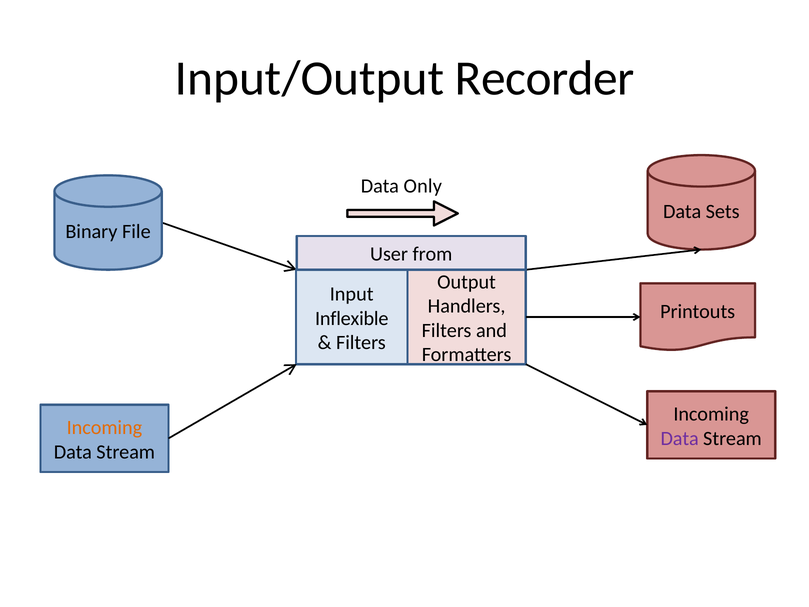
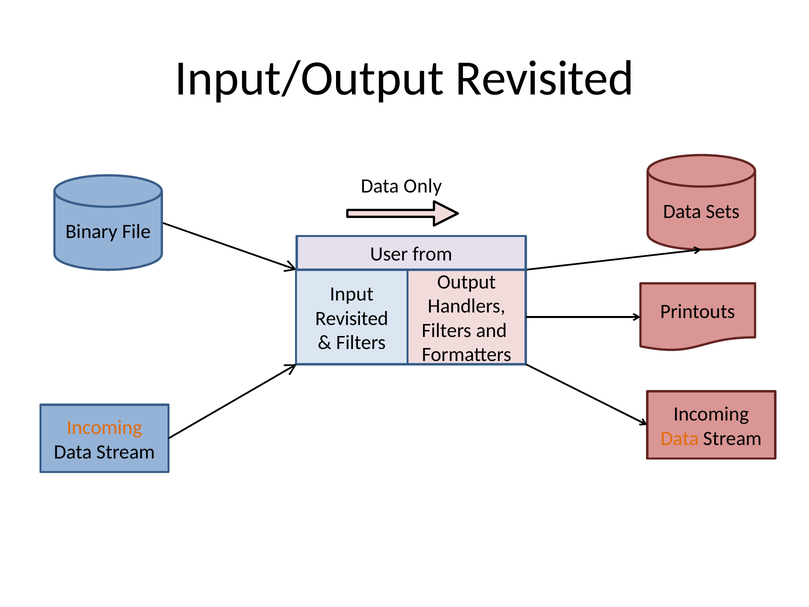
Input/Output Recorder: Recorder -> Revisited
Inflexible at (352, 318): Inflexible -> Revisited
Data at (680, 438) colour: purple -> orange
